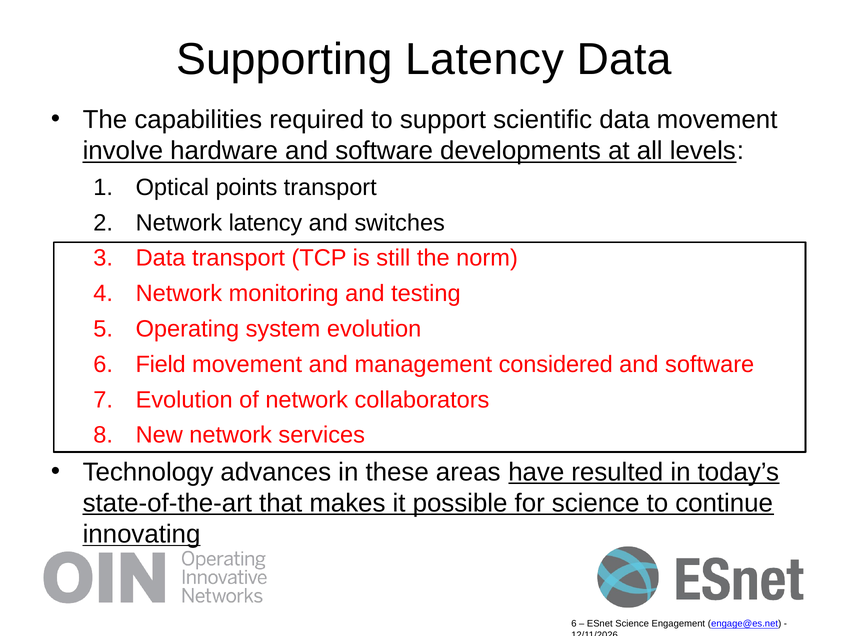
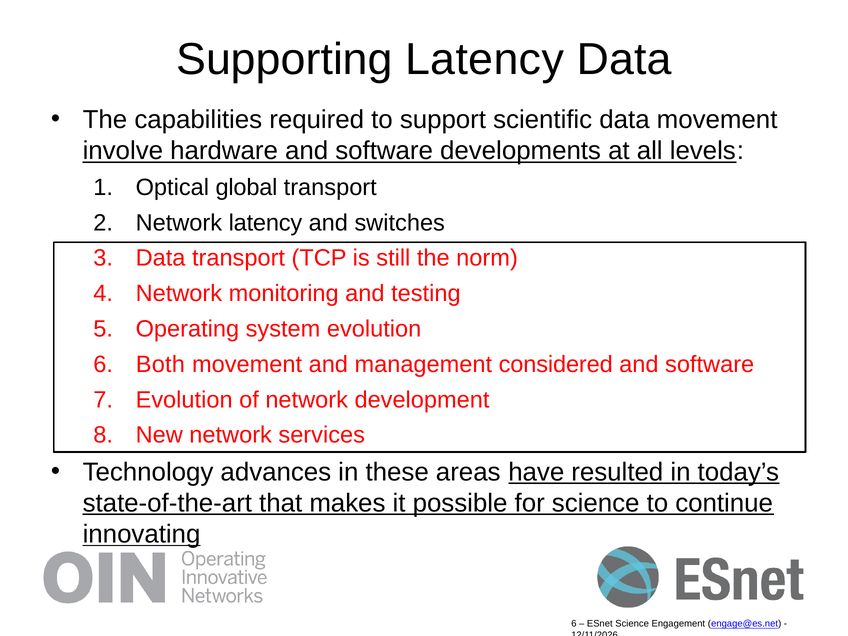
points: points -> global
Field: Field -> Both
collaborators: collaborators -> development
